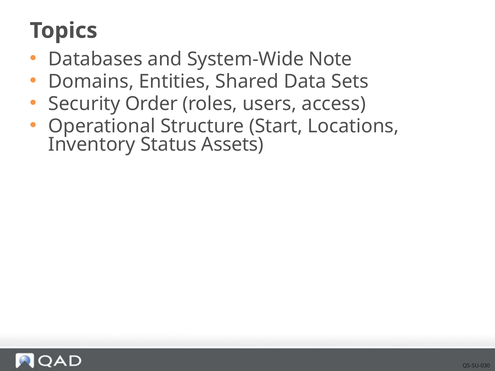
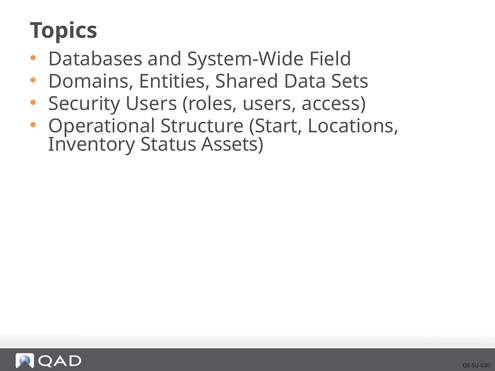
Note: Note -> Field
Security Order: Order -> Users
